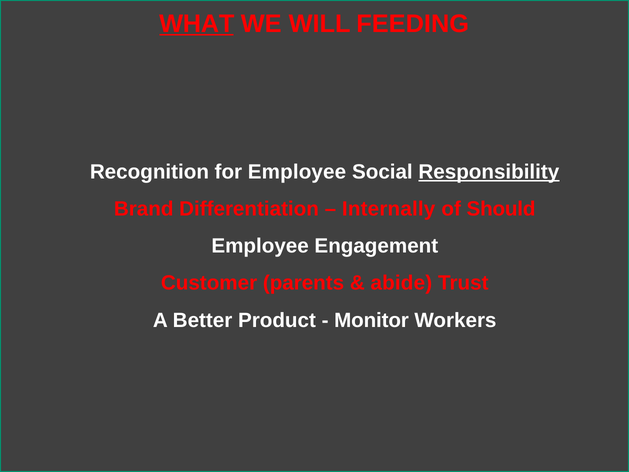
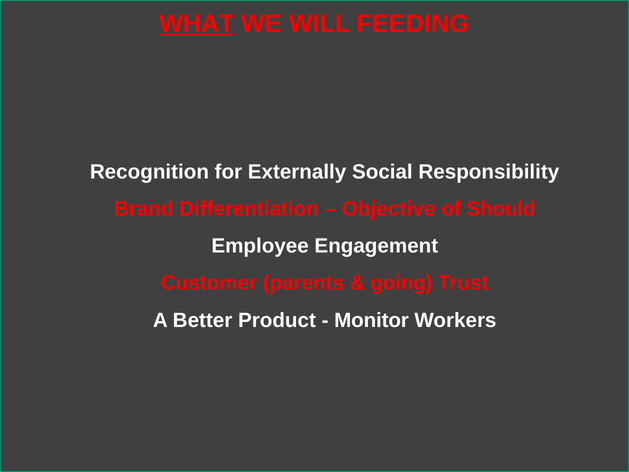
for Employee: Employee -> Externally
Responsibility underline: present -> none
Internally: Internally -> Objective
abide: abide -> going
